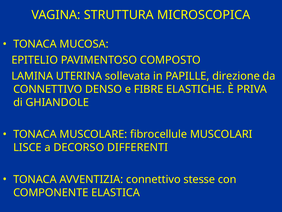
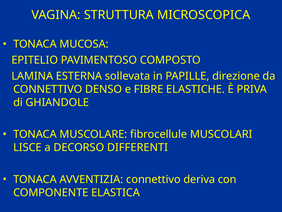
UTERINA: UTERINA -> ESTERNA
stesse: stesse -> deriva
